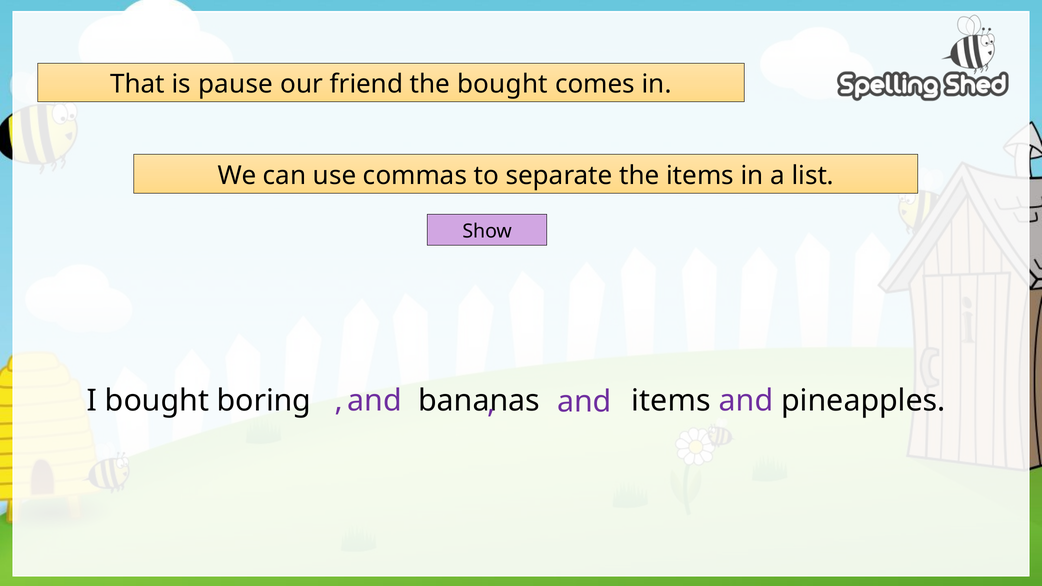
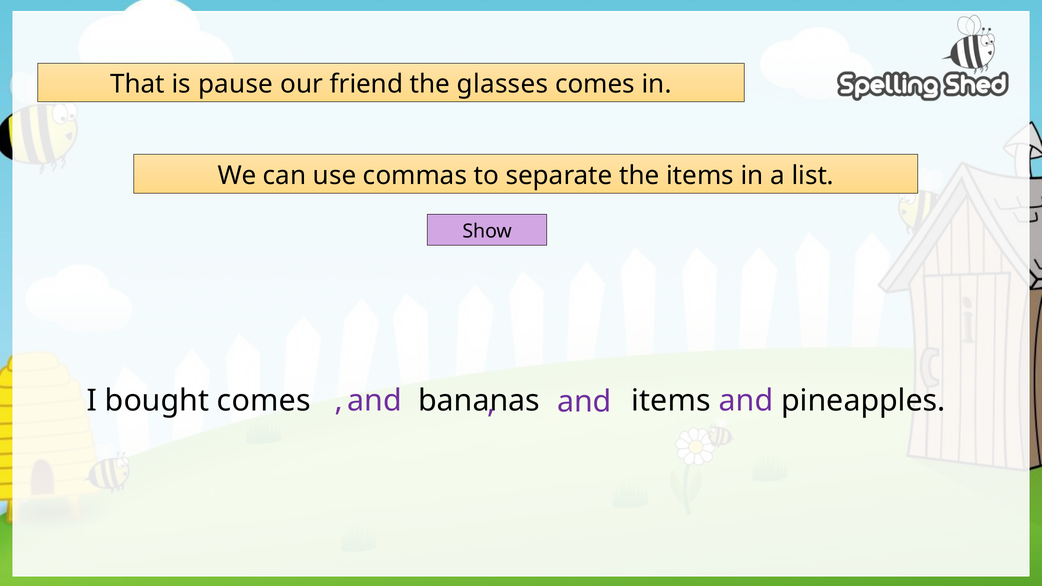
the bought: bought -> glasses
bought boring: boring -> comes
